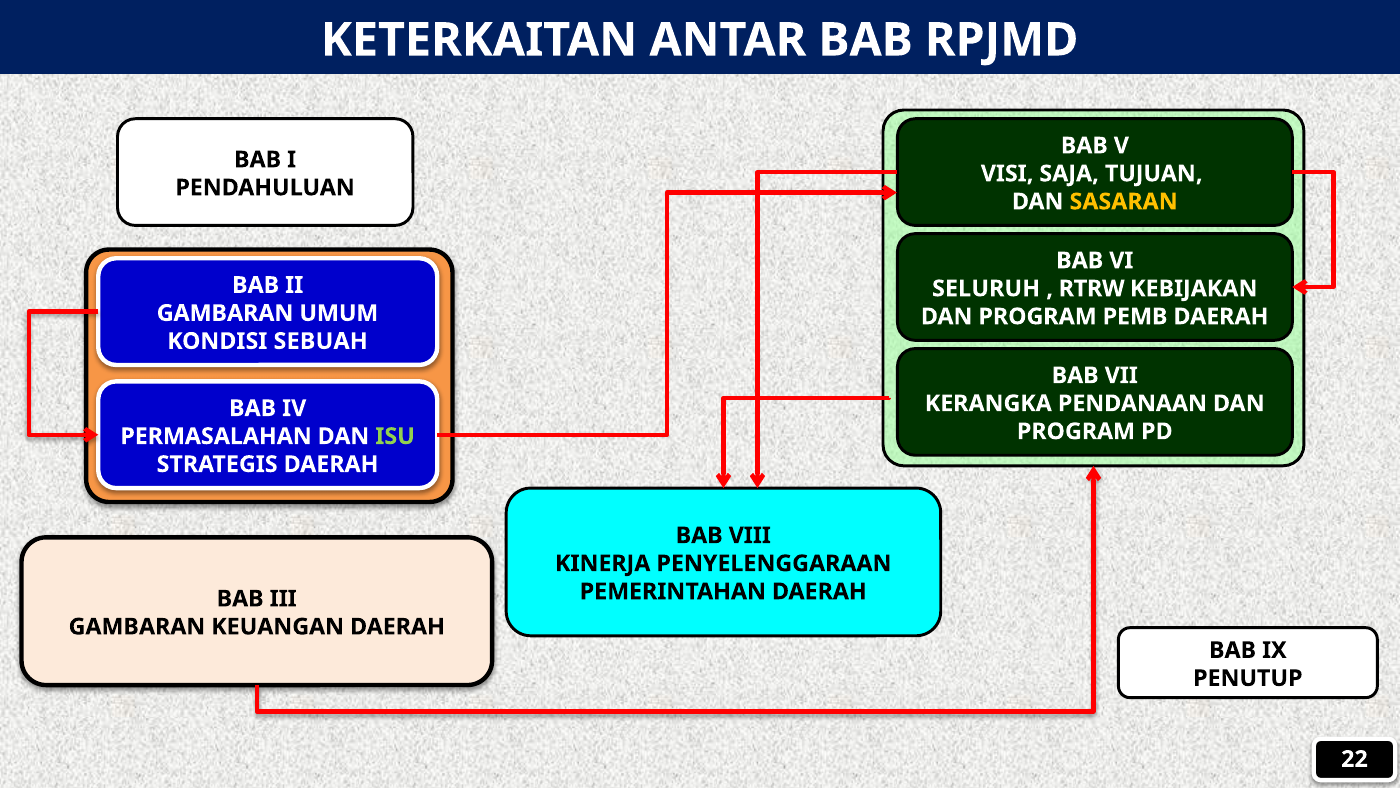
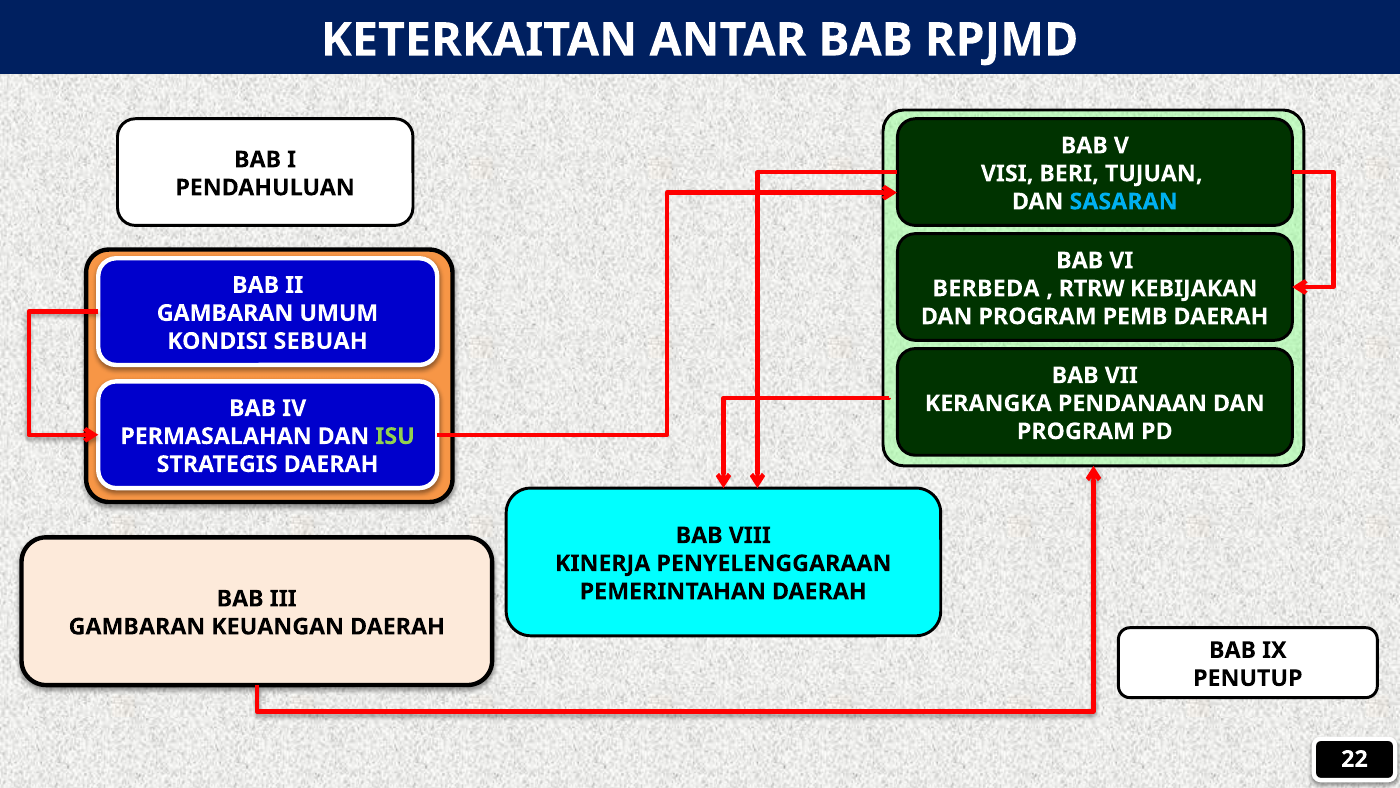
SAJA: SAJA -> BERI
SASARAN colour: yellow -> light blue
SELURUH: SELURUH -> BERBEDA
